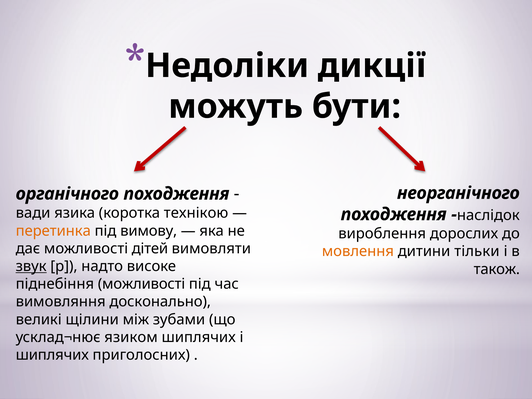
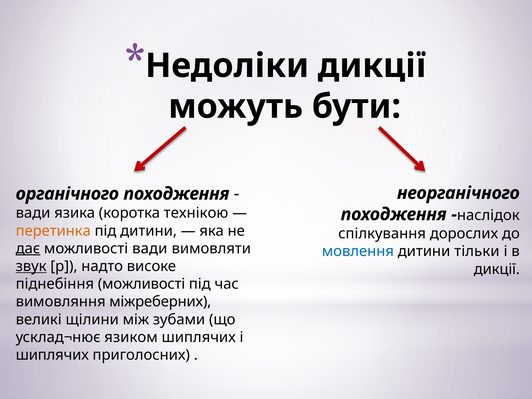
під вимову: вимову -> дитини
вироблення: вироблення -> спілкування
дає underline: none -> present
можливості дітей: дітей -> вади
мовлення colour: orange -> blue
також at (497, 269): також -> дикції
досконально: досконально -> міжреберних
